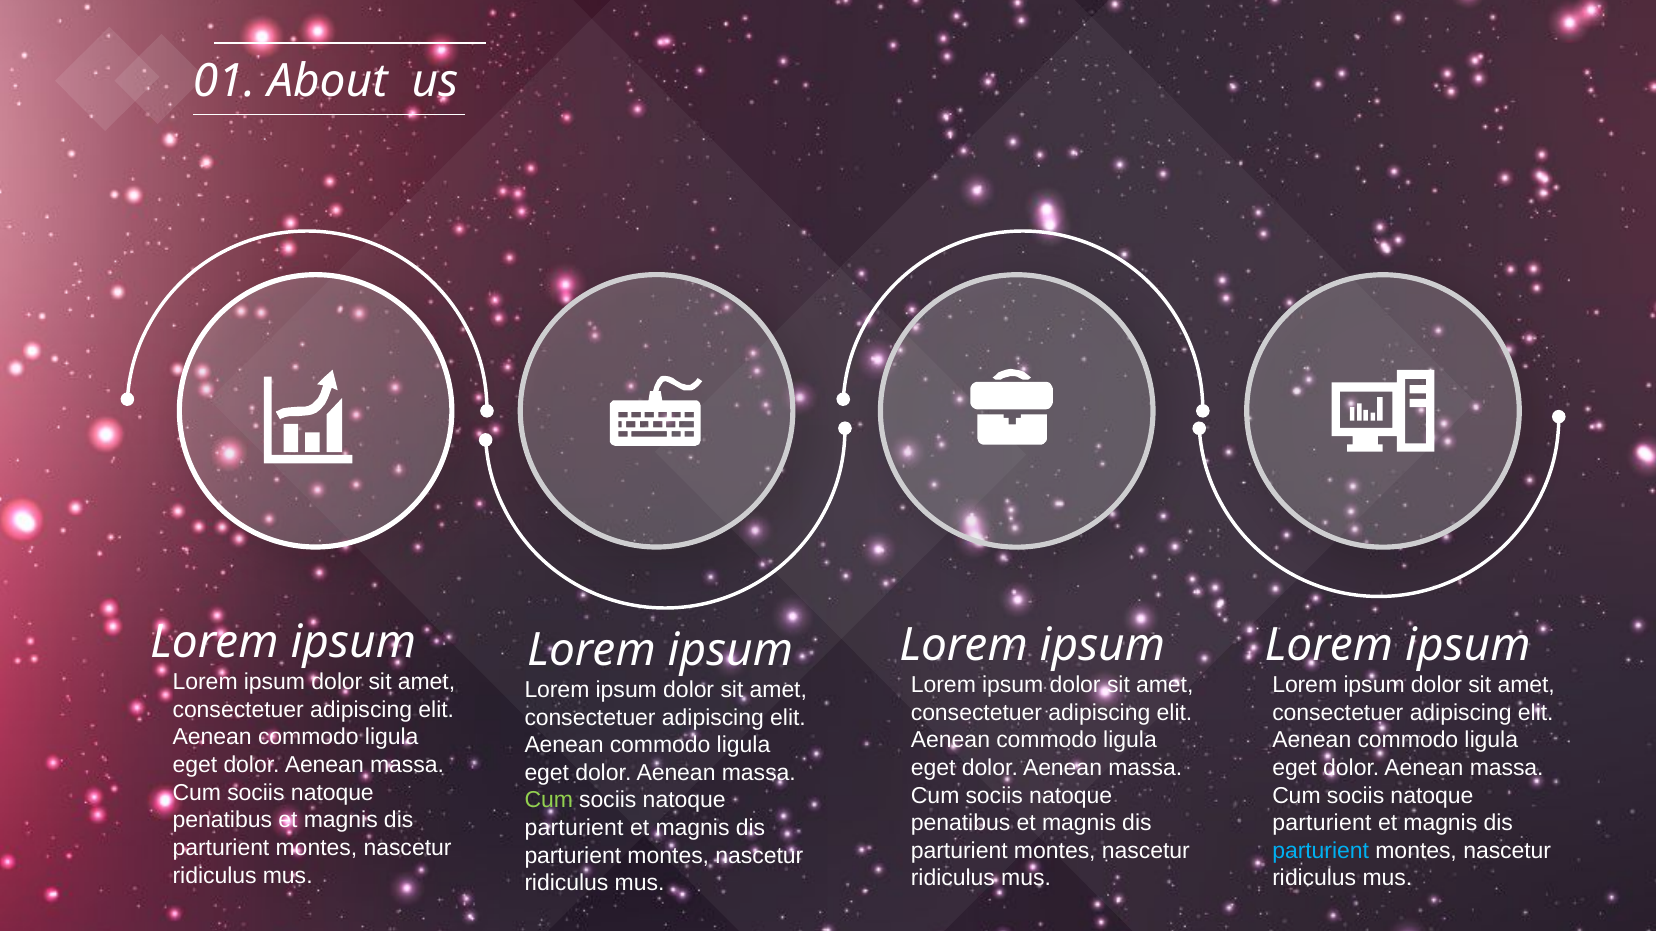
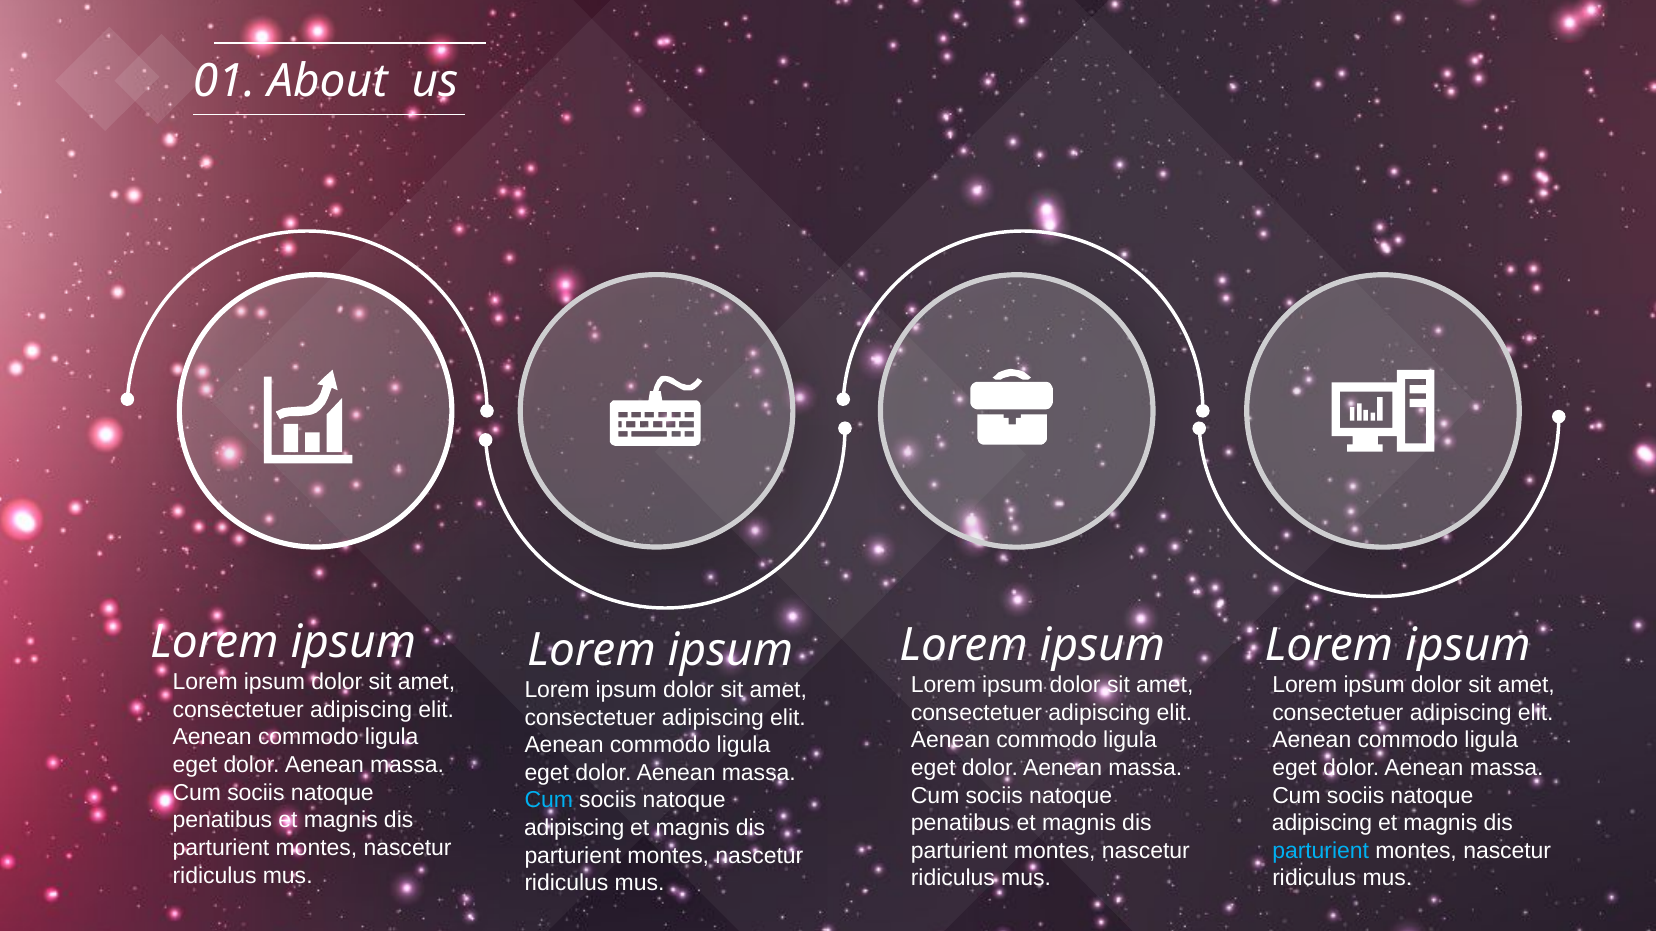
Cum at (549, 801) colour: light green -> light blue
parturient at (1322, 824): parturient -> adipiscing
parturient at (574, 828): parturient -> adipiscing
